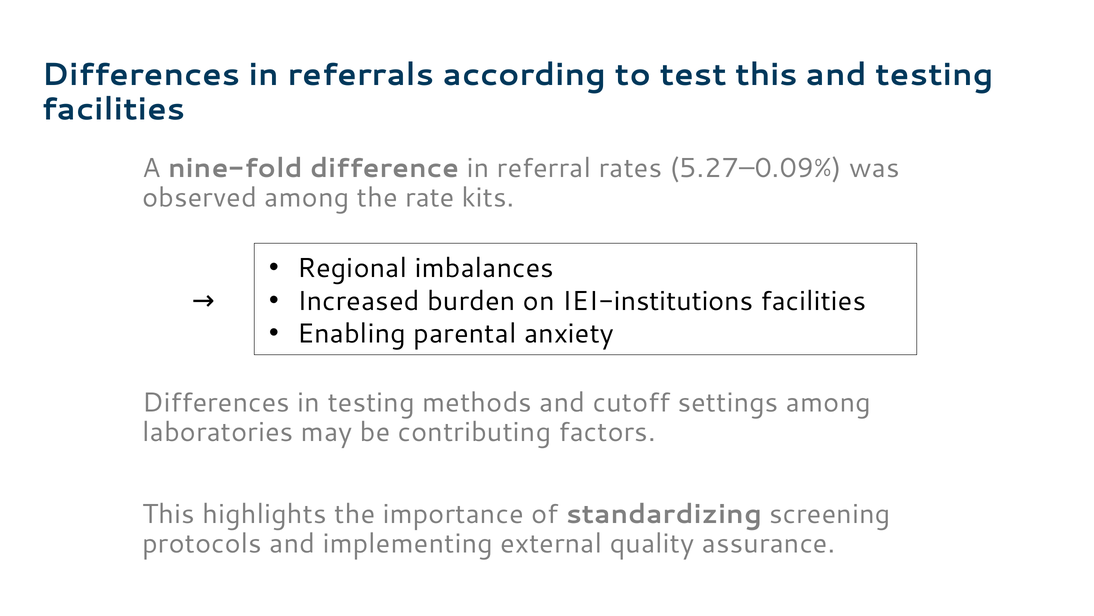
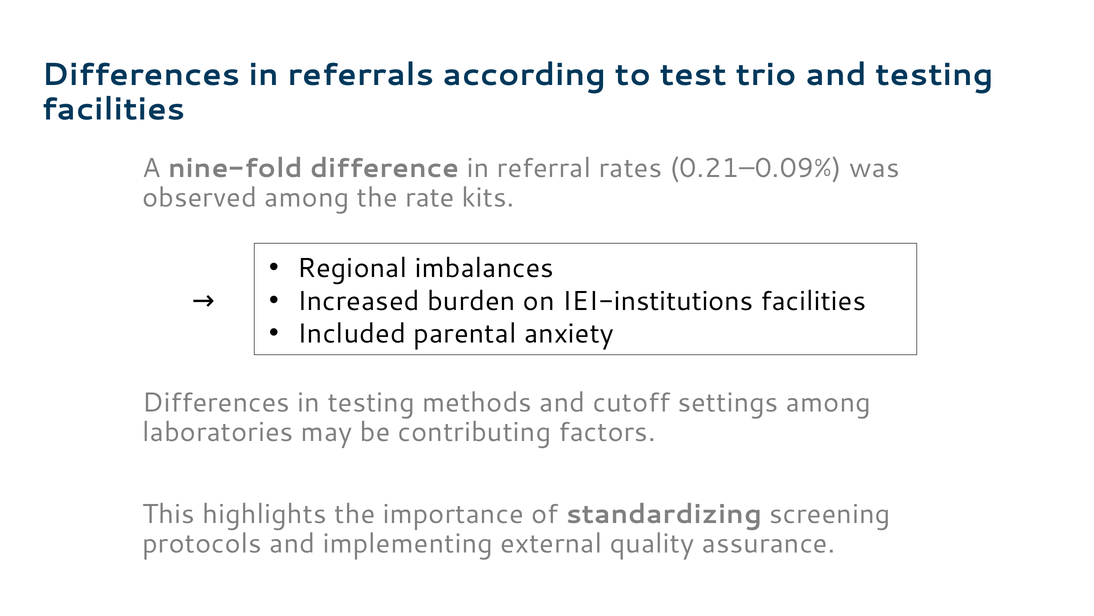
test this: this -> trio
5.27–0.09%: 5.27–0.09% -> 0.21–0.09%
Enabling: Enabling -> Included
